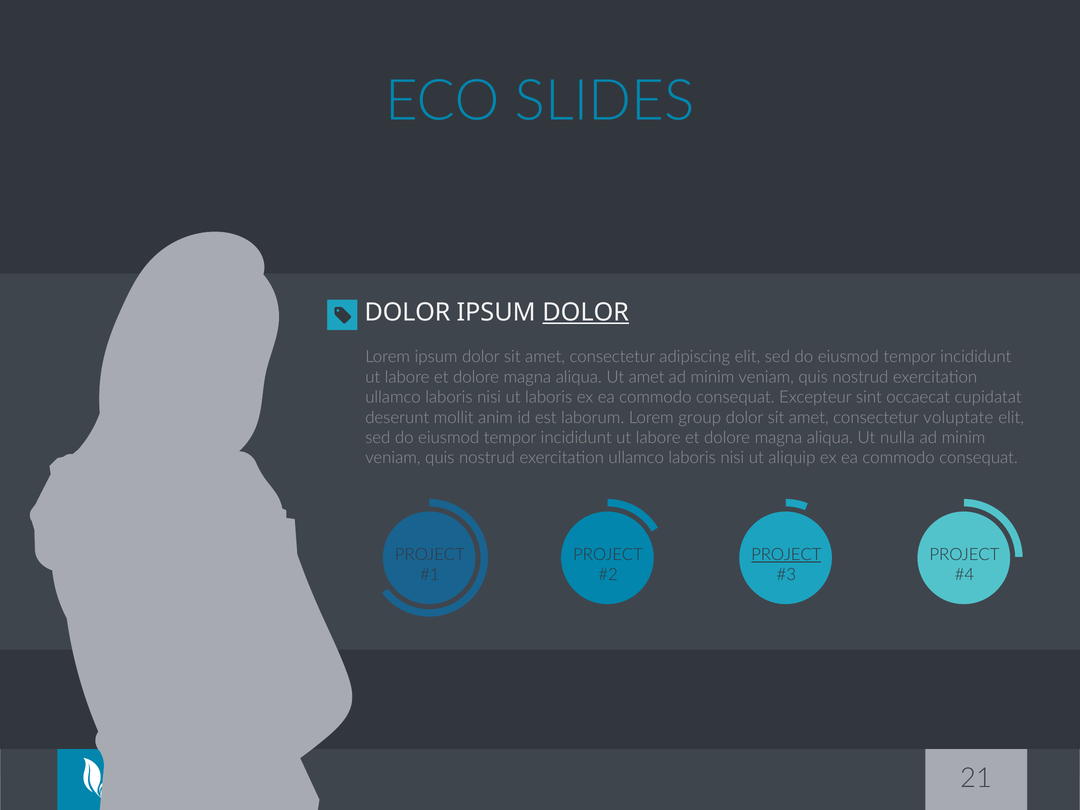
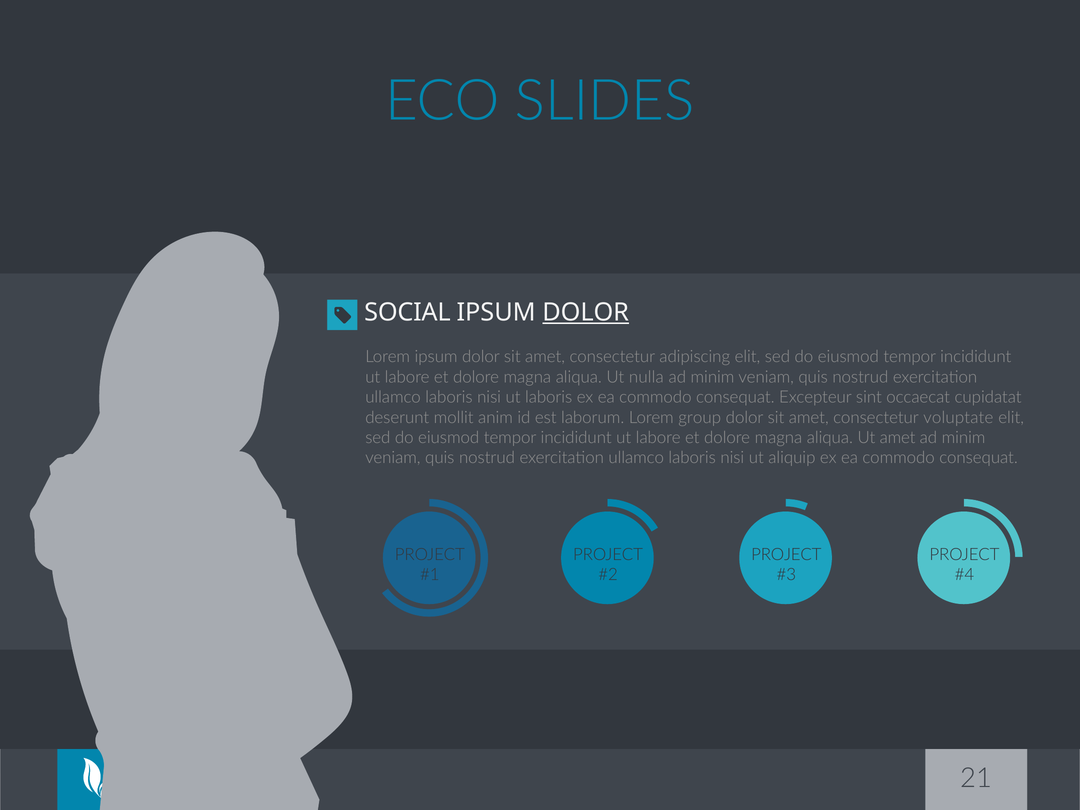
DOLOR at (407, 312): DOLOR -> SOCIAL
Ut amet: amet -> nulla
Ut nulla: nulla -> amet
PROJECT at (786, 555) underline: present -> none
